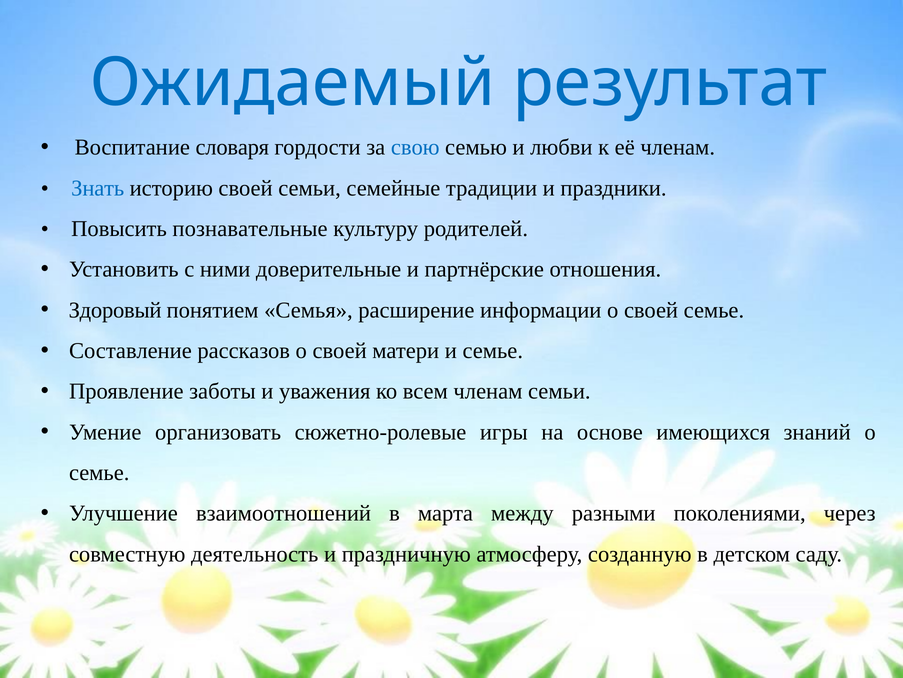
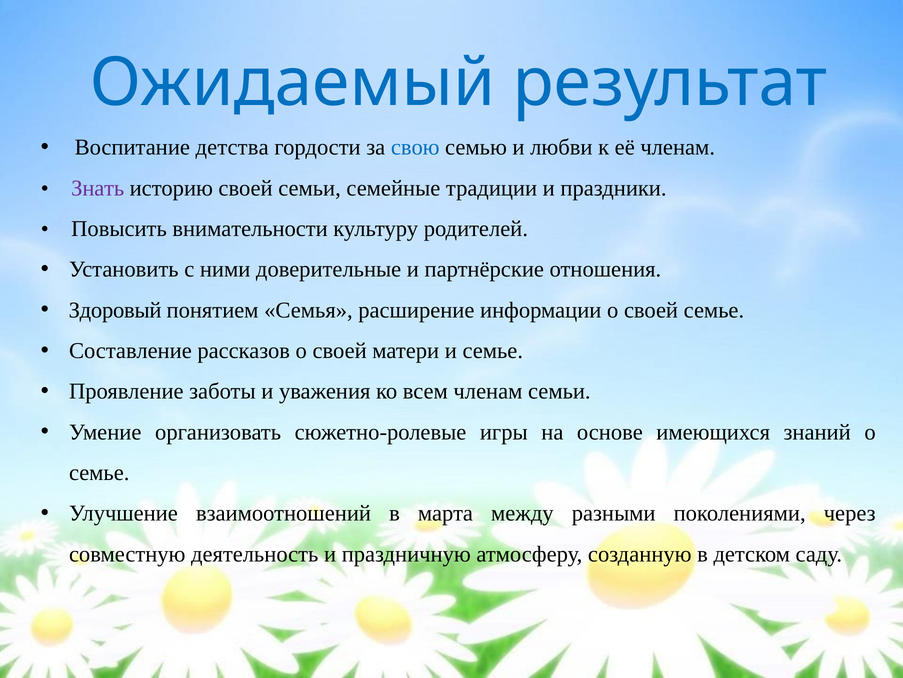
словаря: словаря -> детства
Знать colour: blue -> purple
познавательные: познавательные -> внимательности
